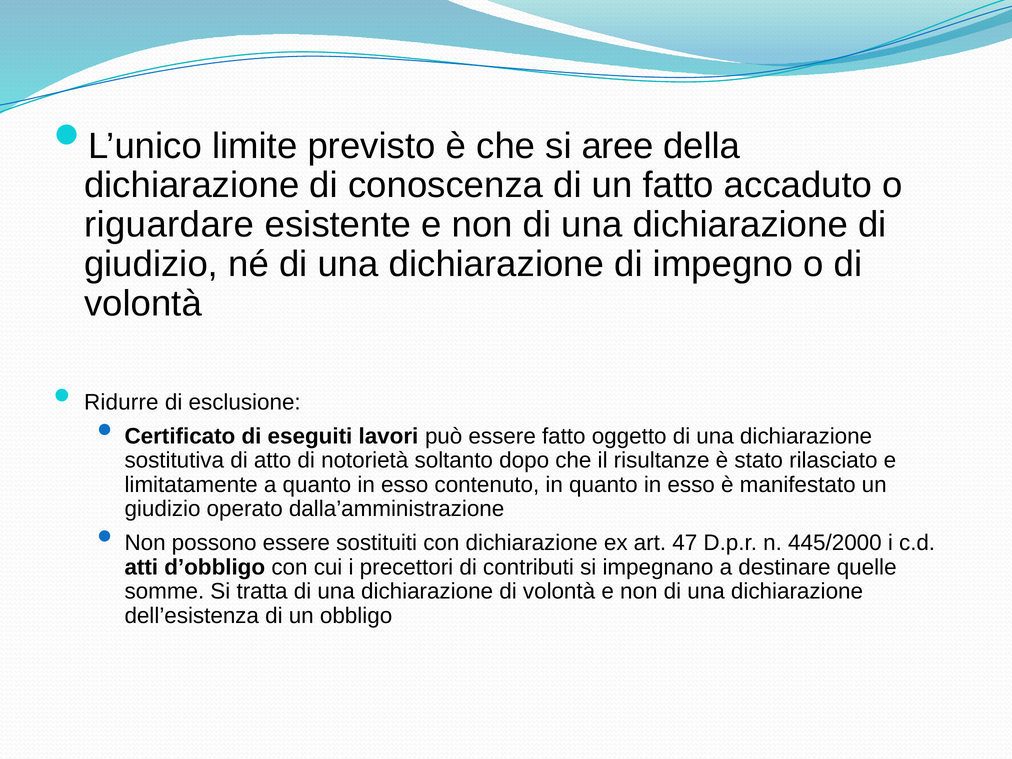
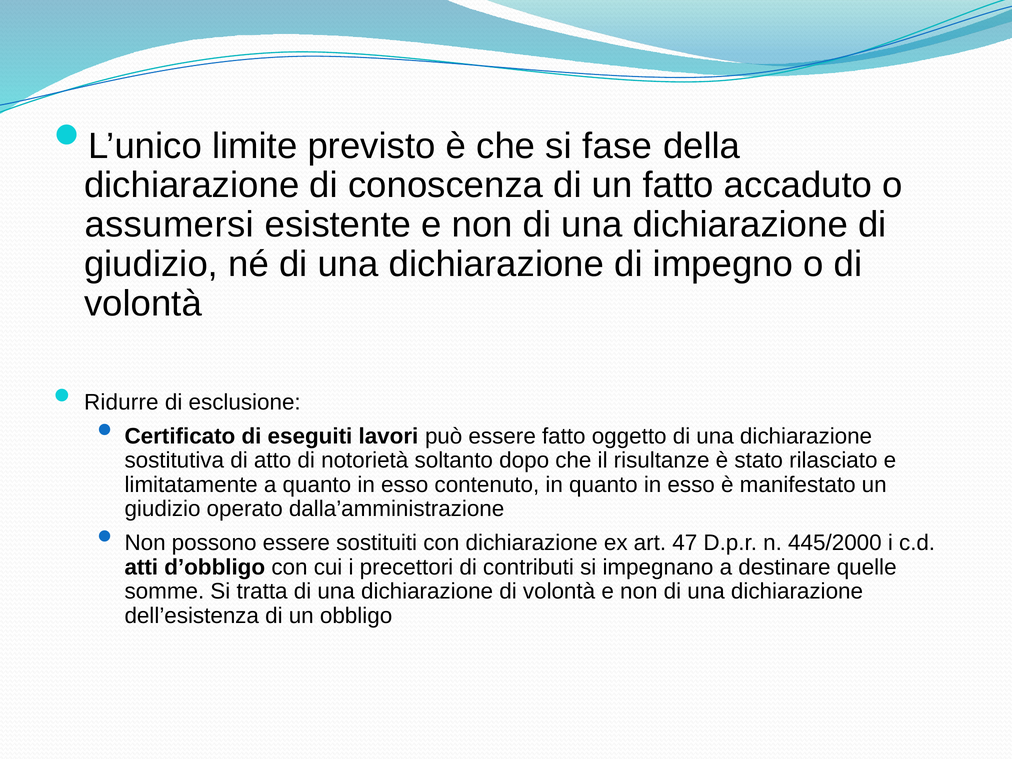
aree: aree -> fase
riguardare: riguardare -> assumersi
